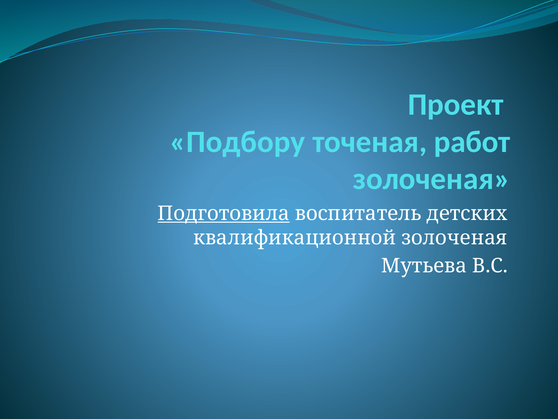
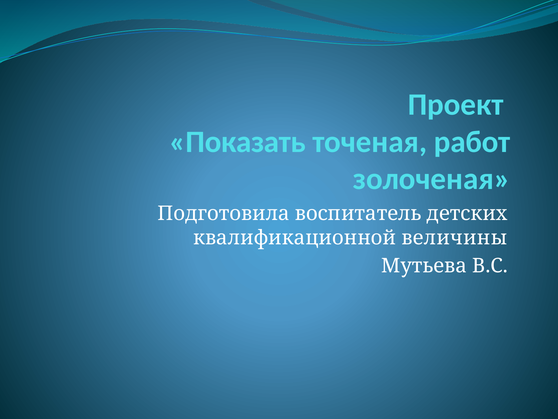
Подбору: Подбору -> Показать
Подготовила underline: present -> none
квалификационной золоченая: золоченая -> величины
